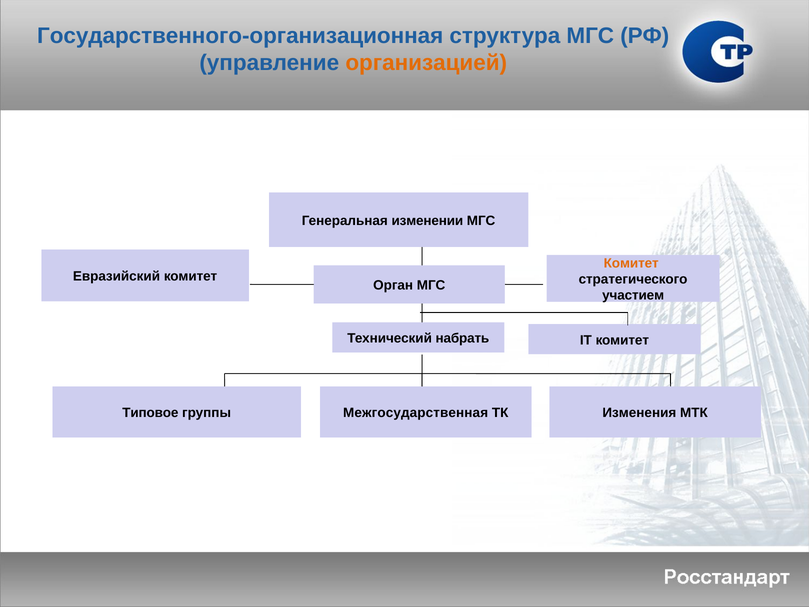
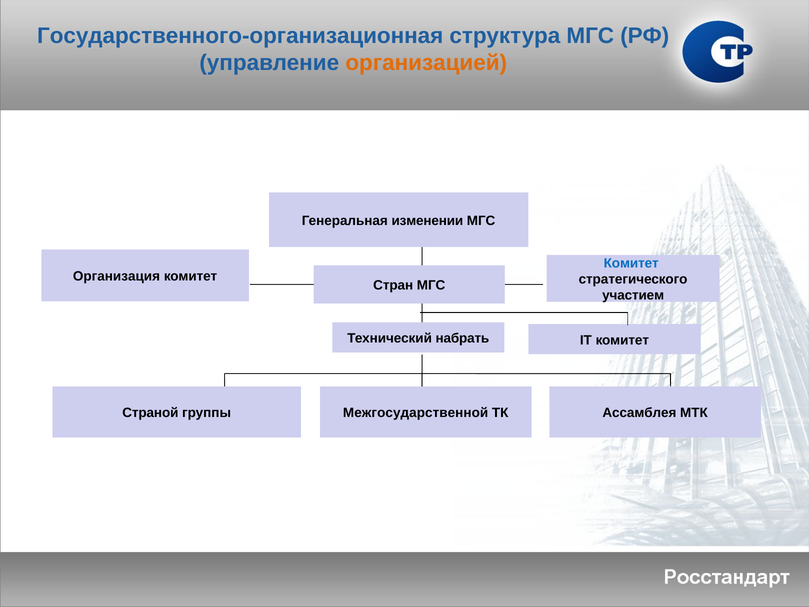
Комитет at (631, 263) colour: orange -> blue
Евразийский: Евразийский -> Организация
Орган: Орган -> Стран
Типовое: Типовое -> Страной
Межгосударственная: Межгосударственная -> Межгосударственной
Изменения: Изменения -> Ассамблея
